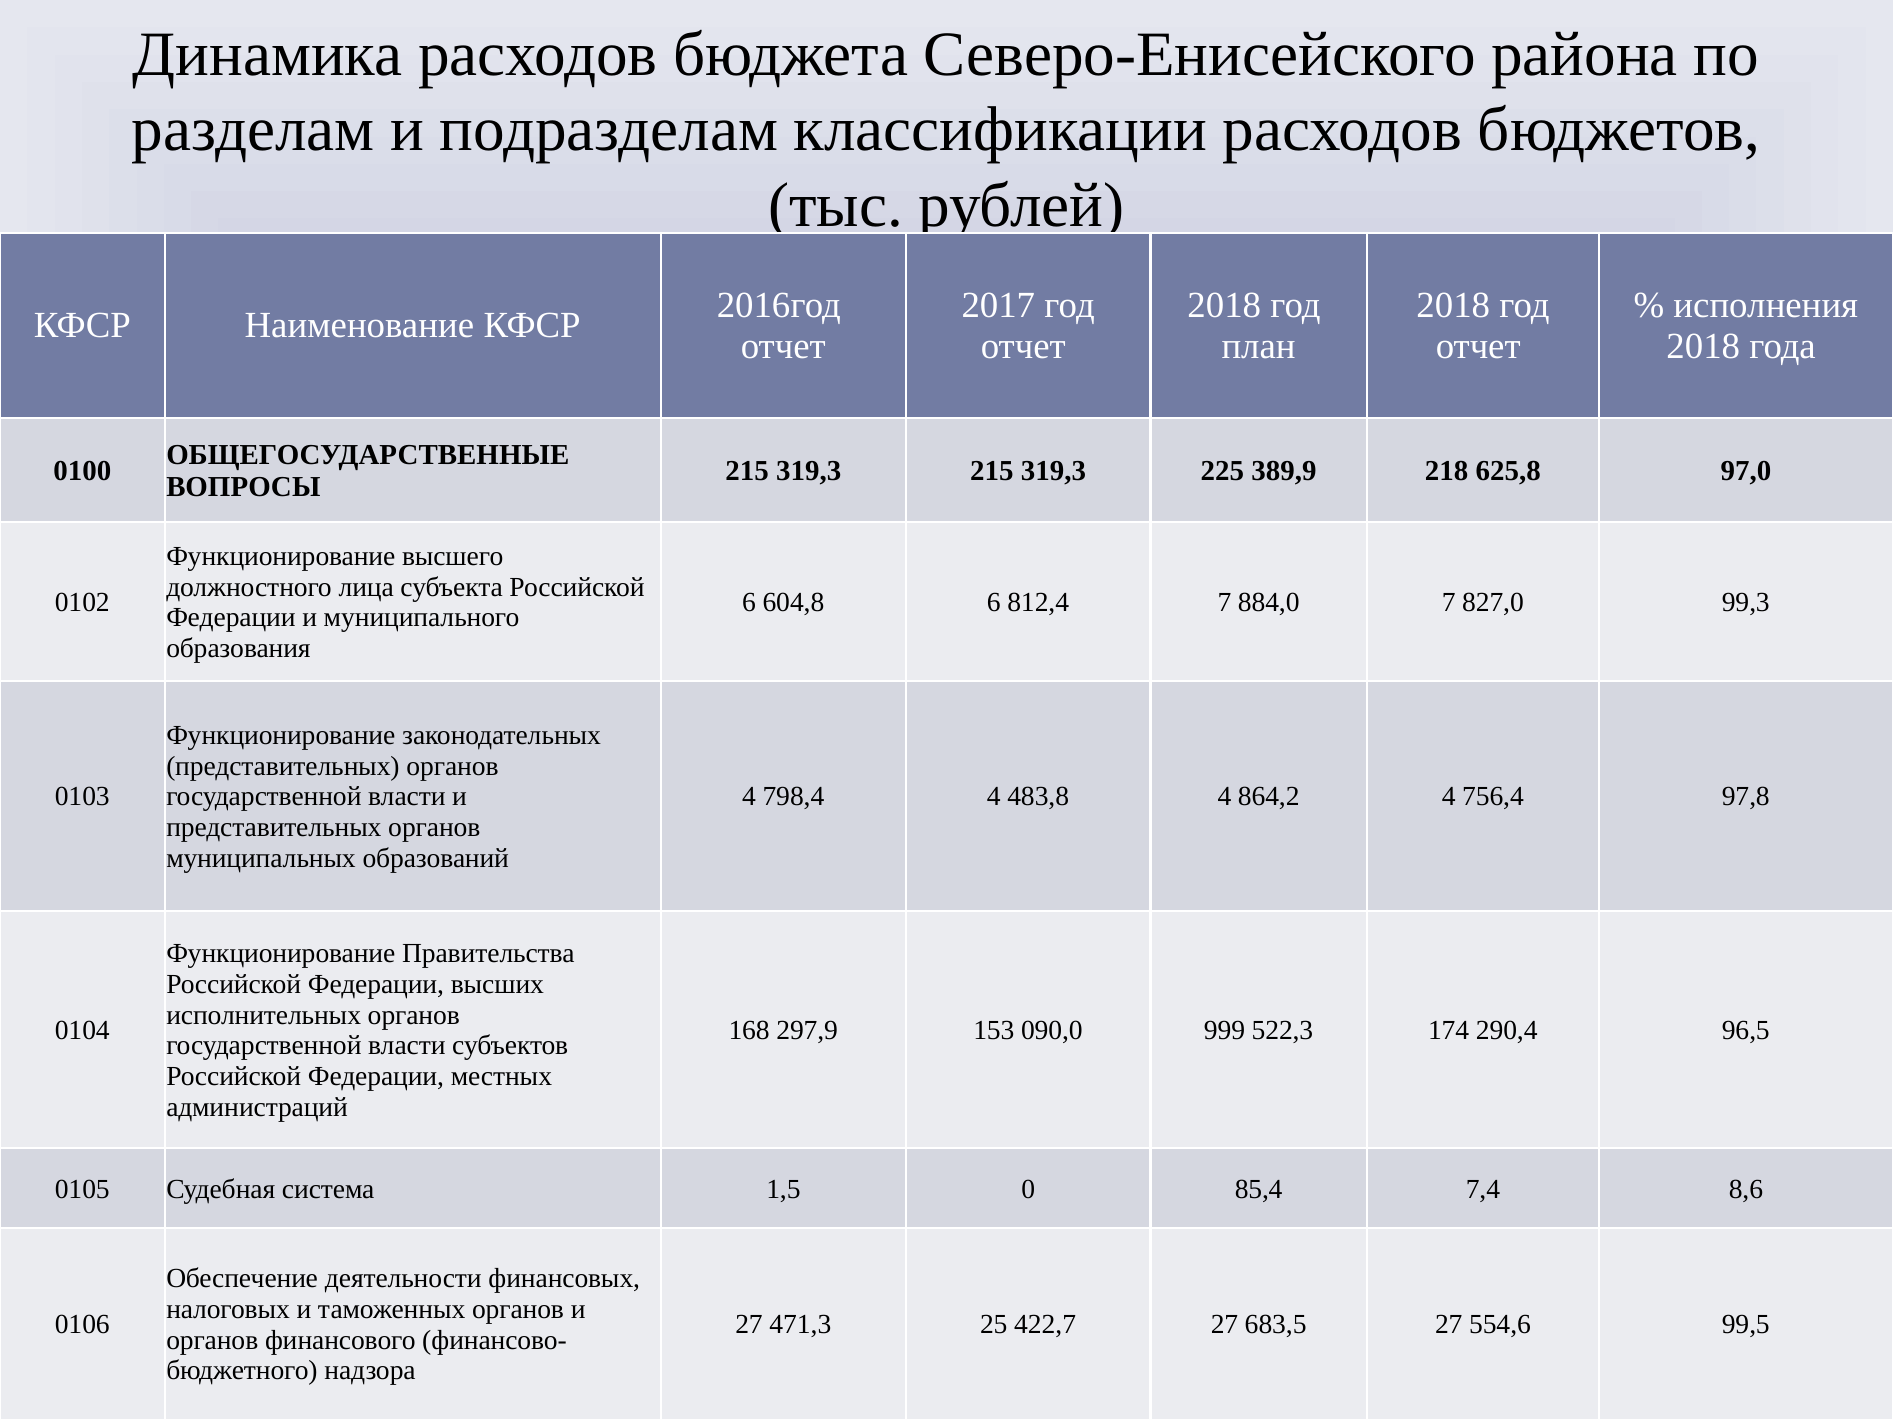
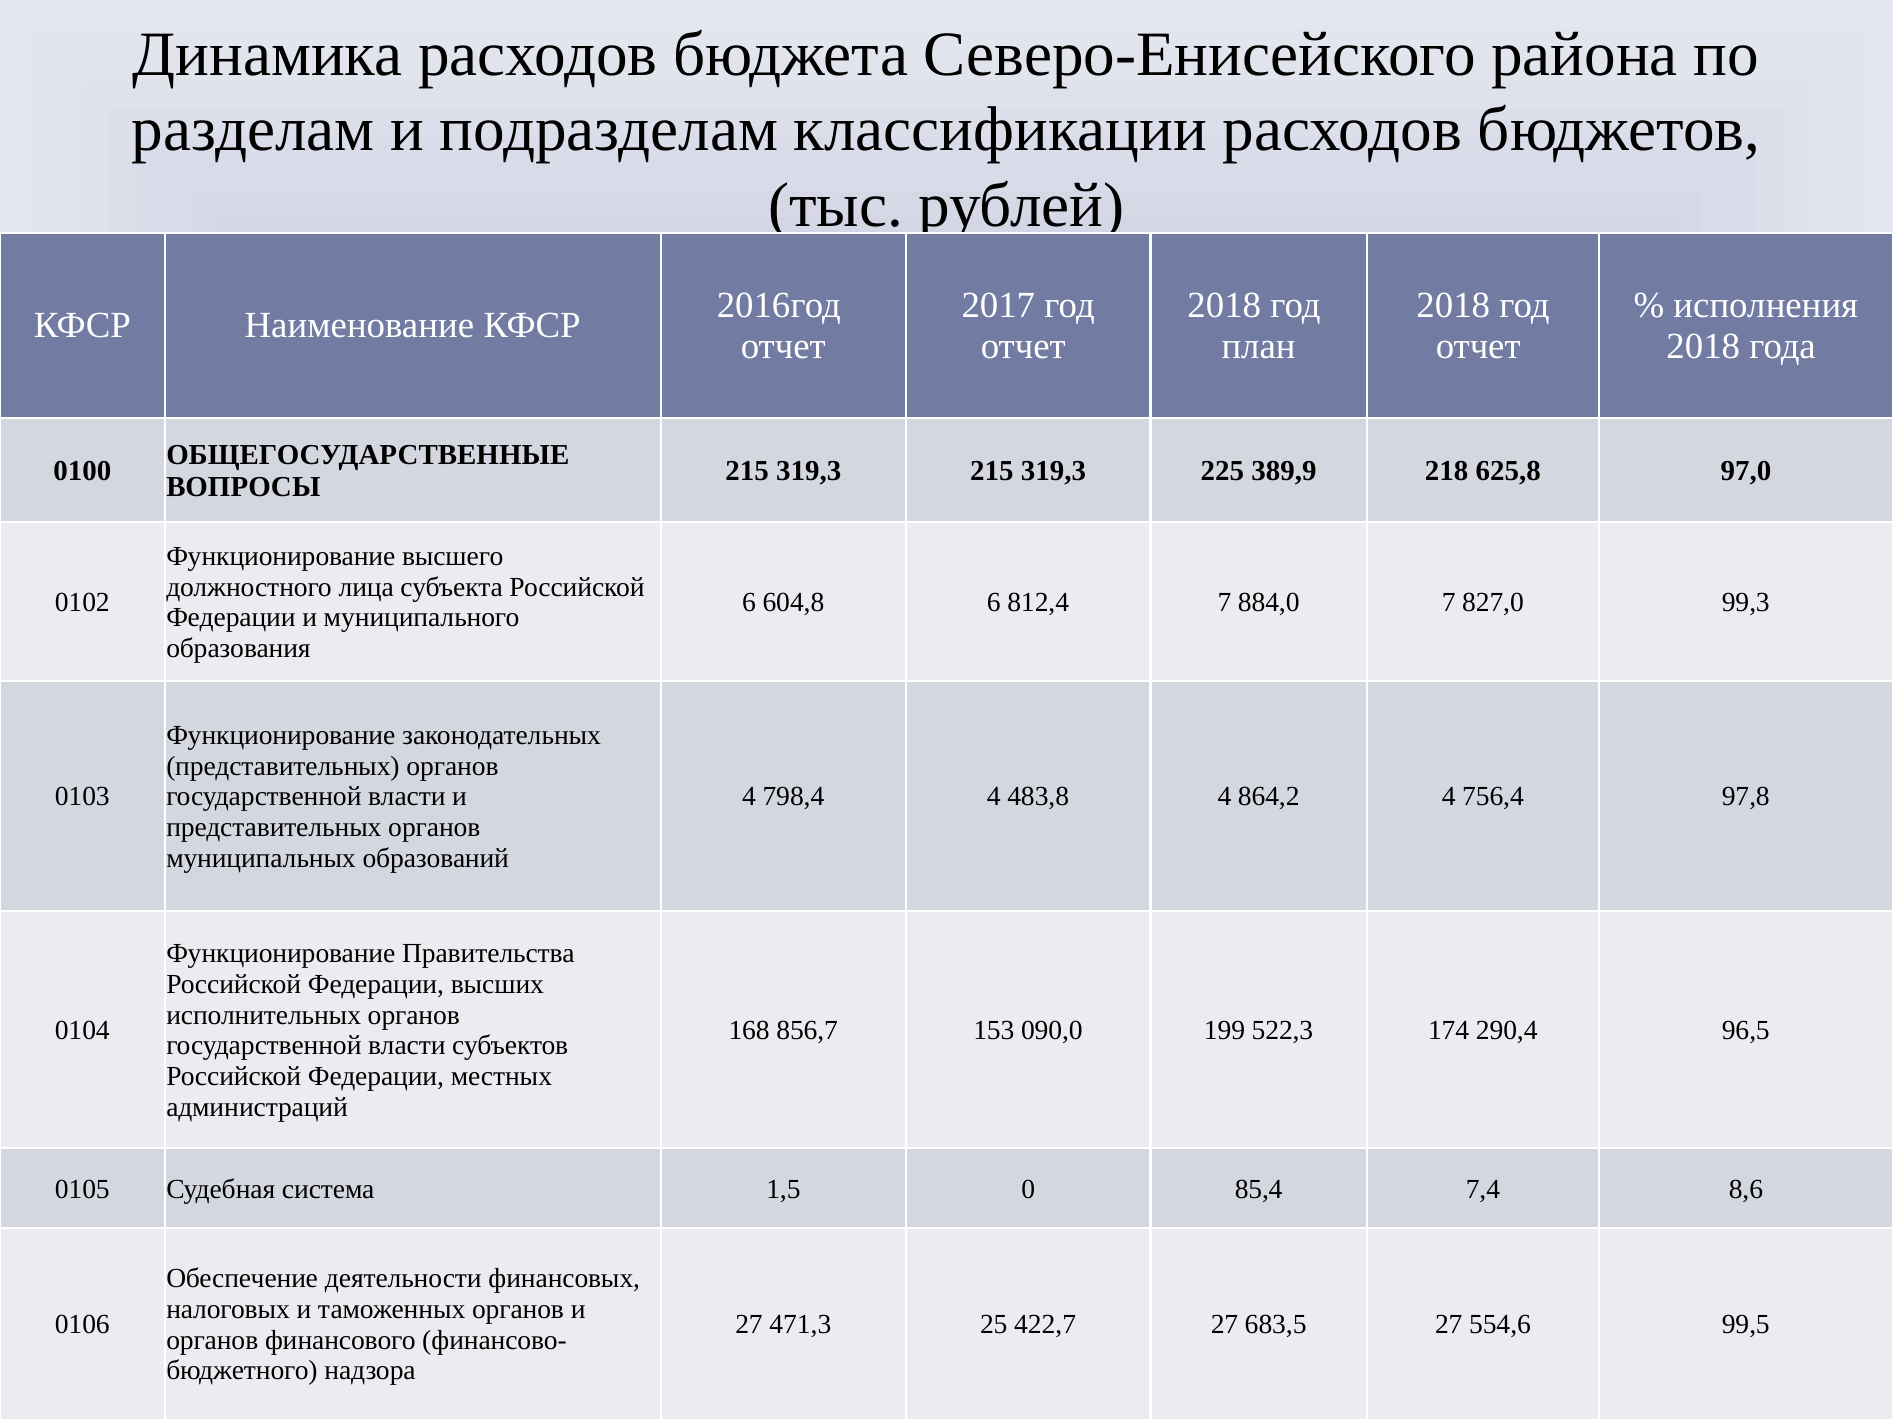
297,9: 297,9 -> 856,7
999: 999 -> 199
